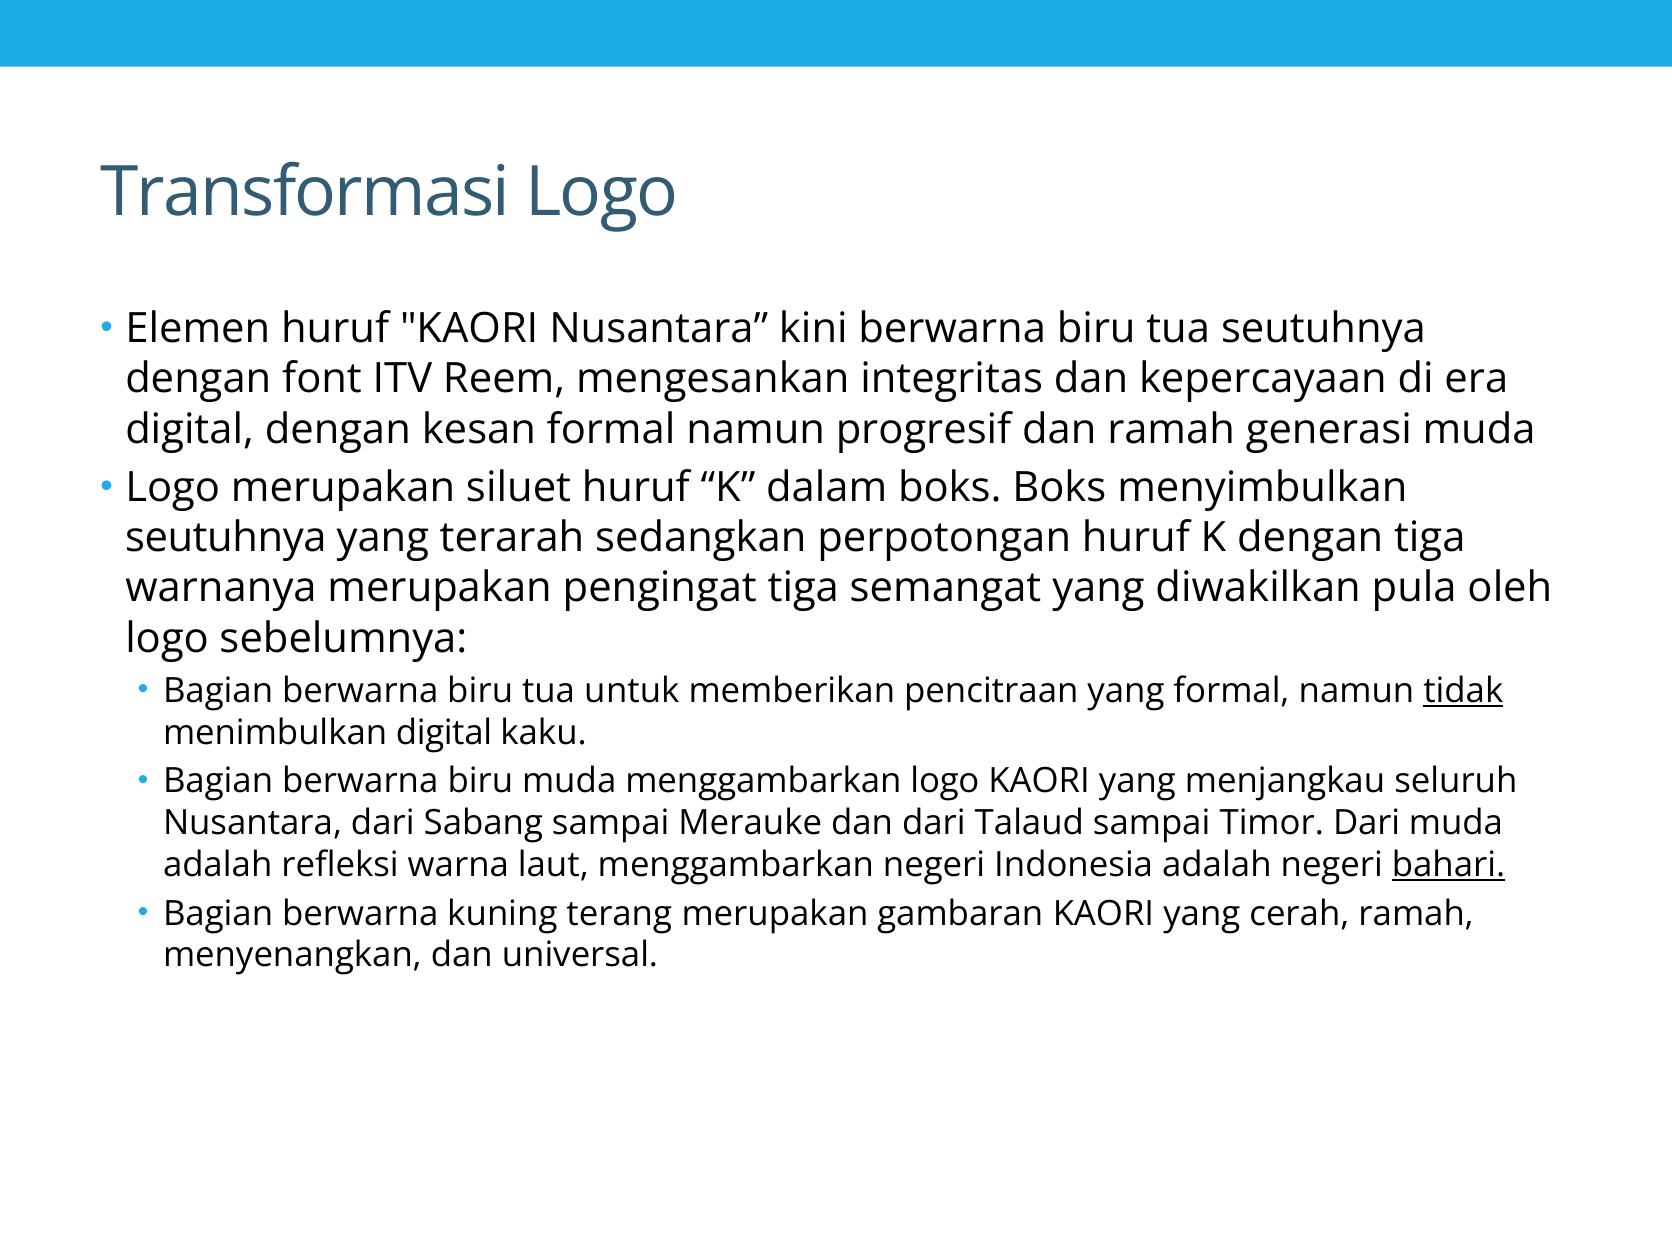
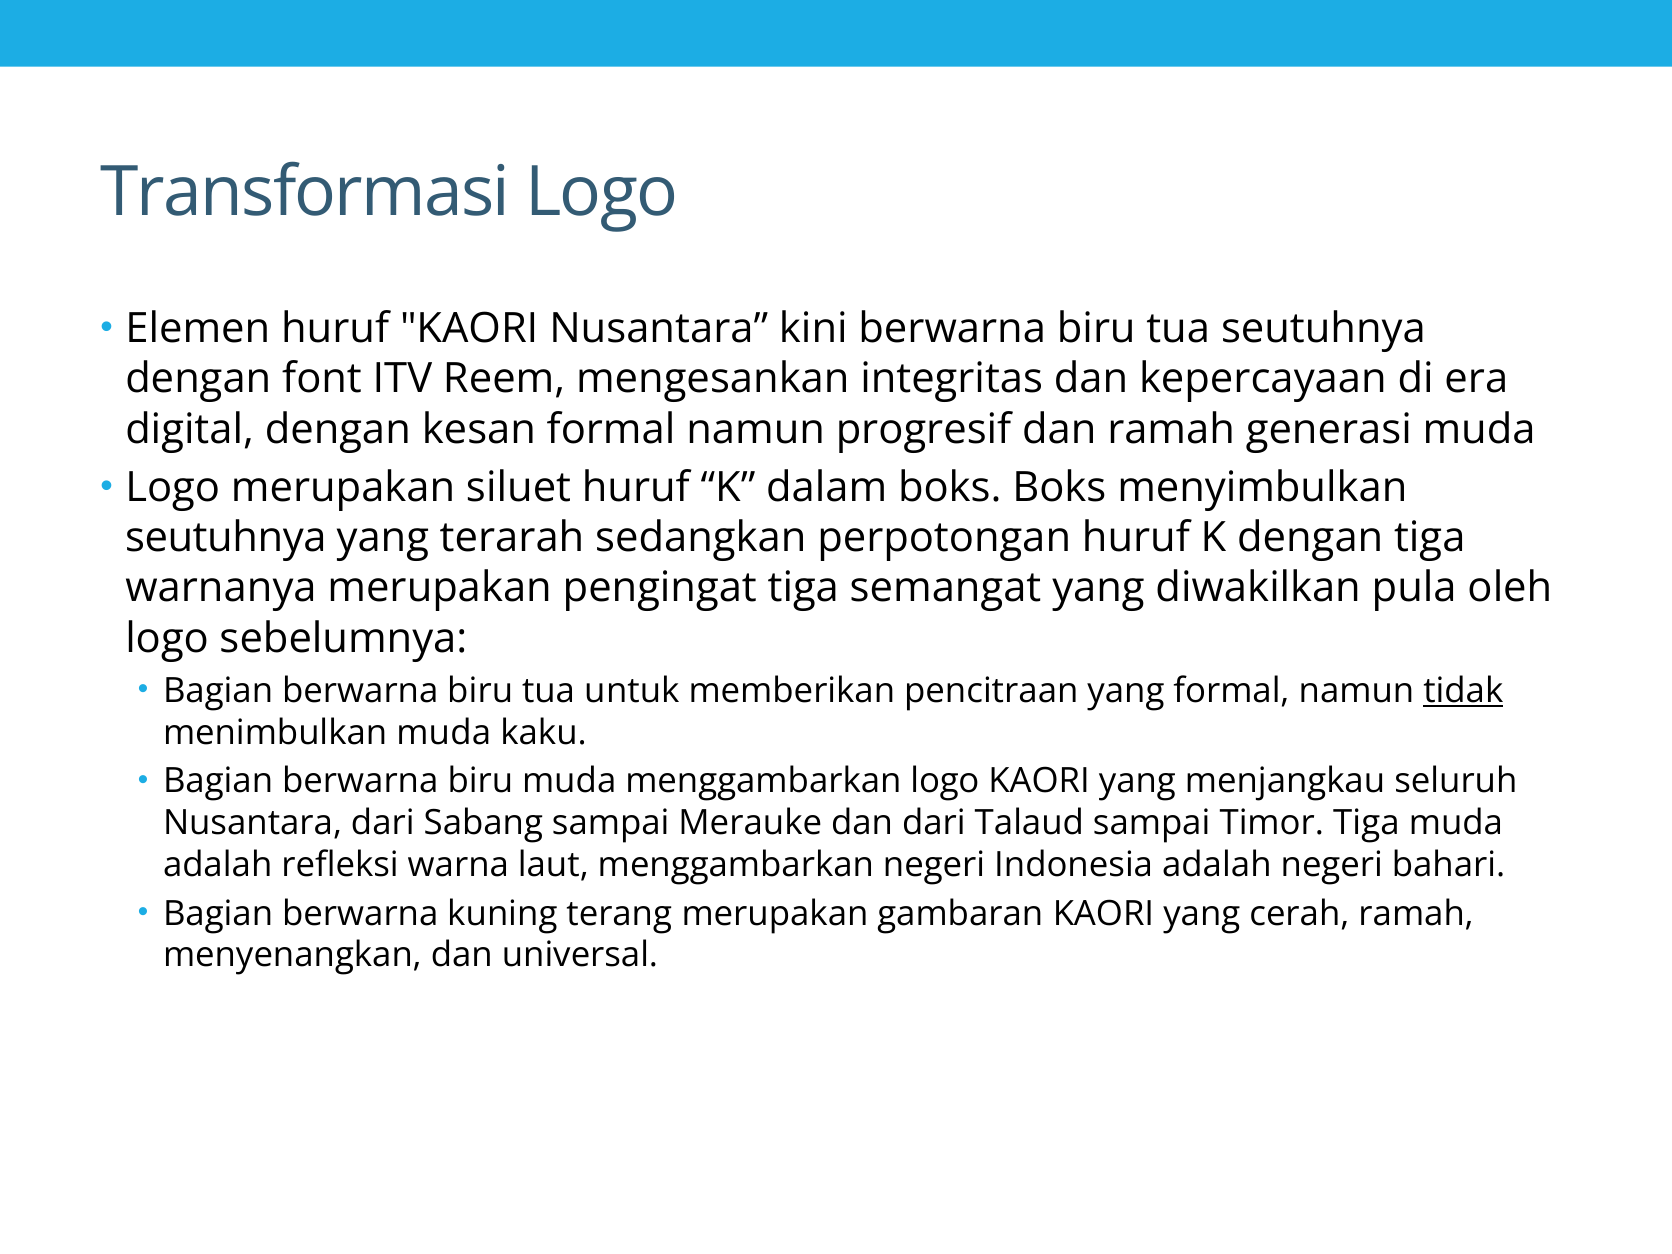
menimbulkan digital: digital -> muda
Timor Dari: Dari -> Tiga
bahari underline: present -> none
